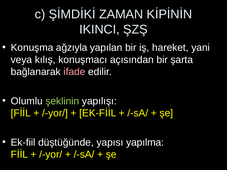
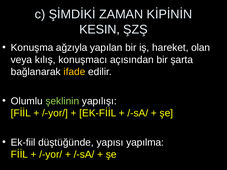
IKINCI: IKINCI -> KESIN
yani: yani -> olan
ifade colour: pink -> yellow
